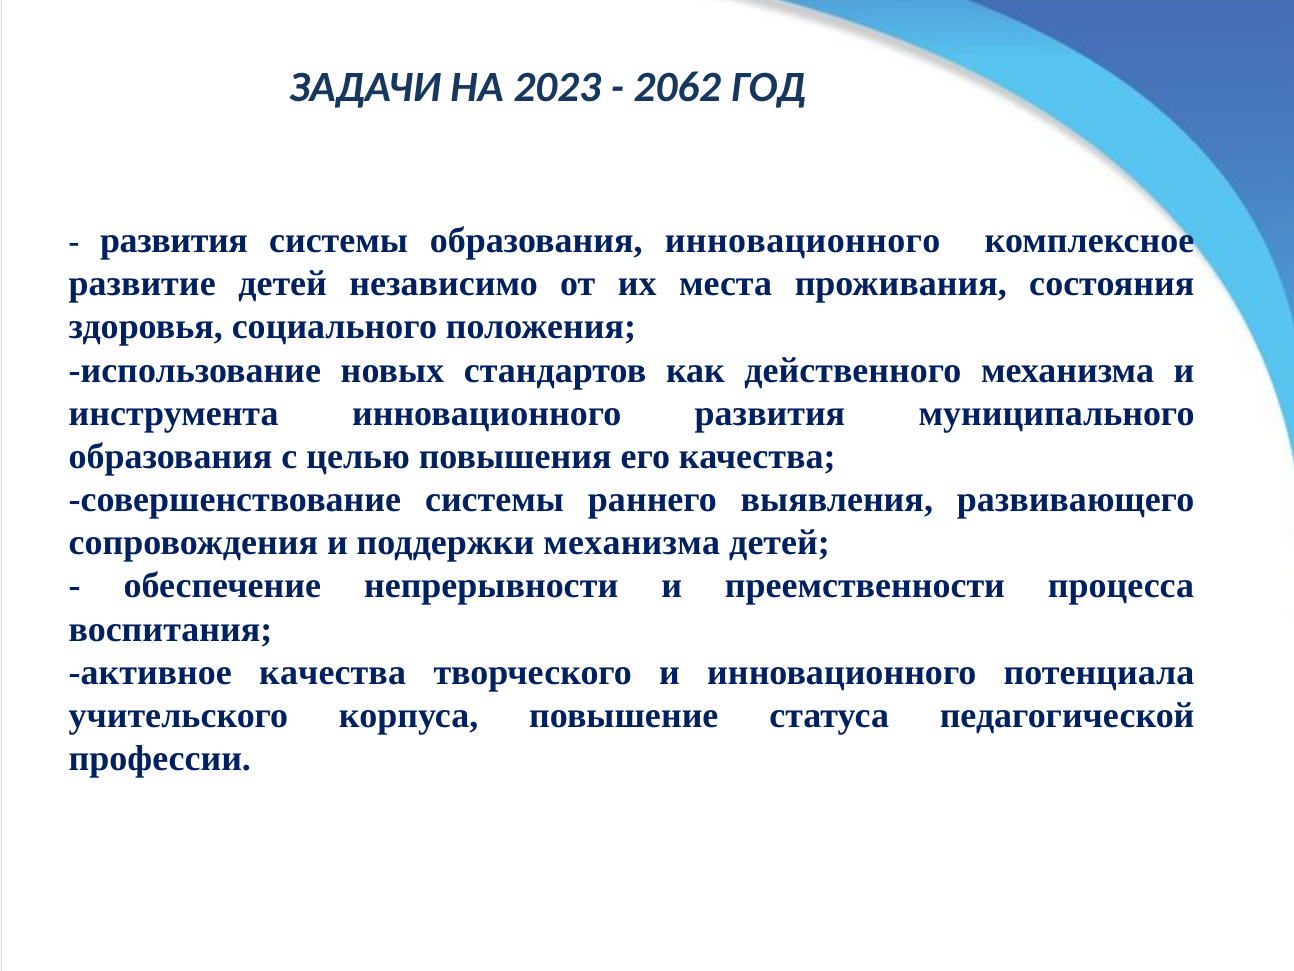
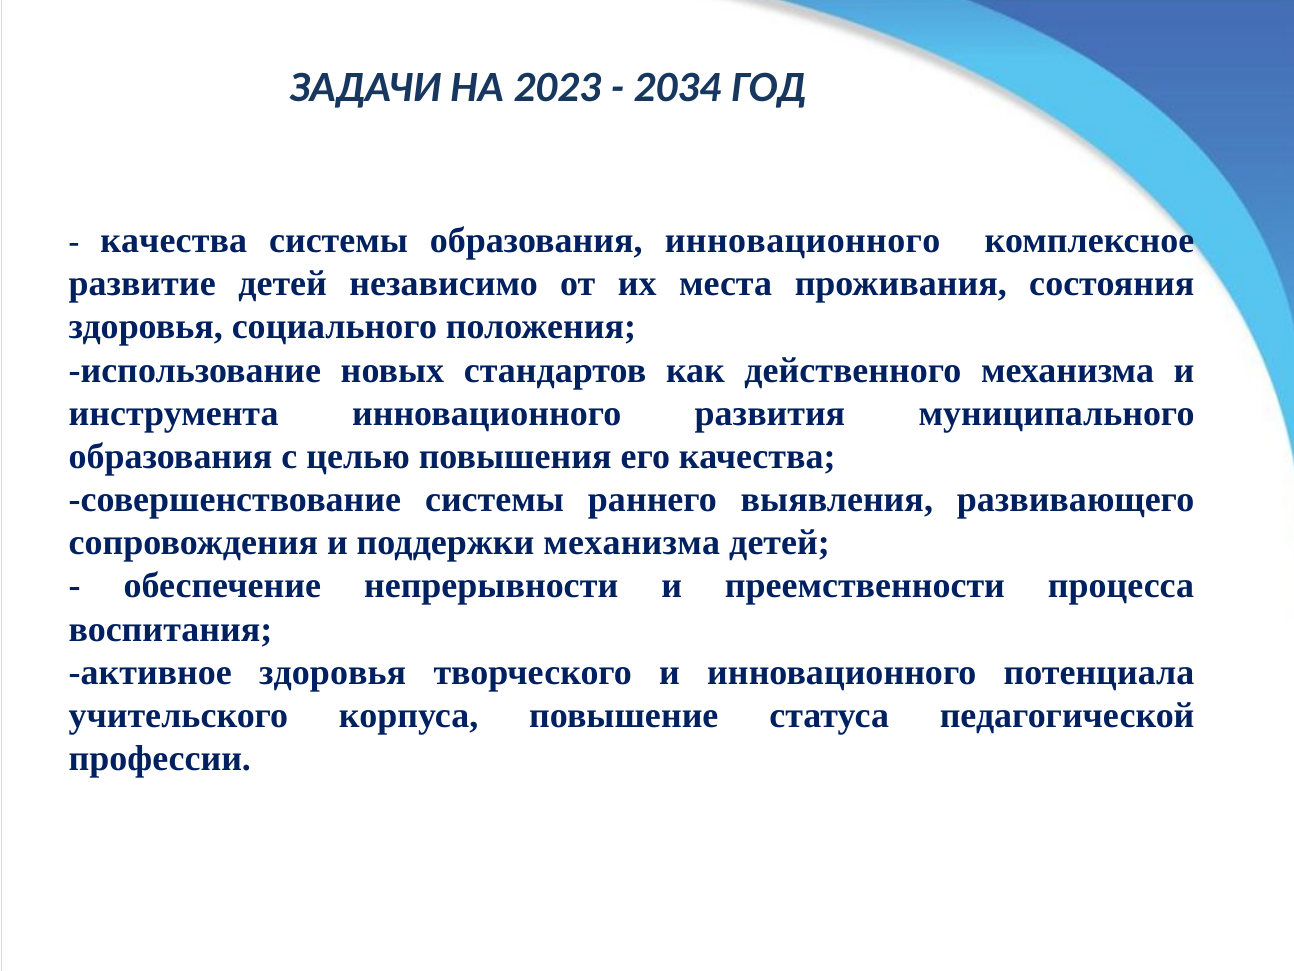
2062: 2062 -> 2034
развития at (174, 241): развития -> качества
активное качества: качества -> здоровья
